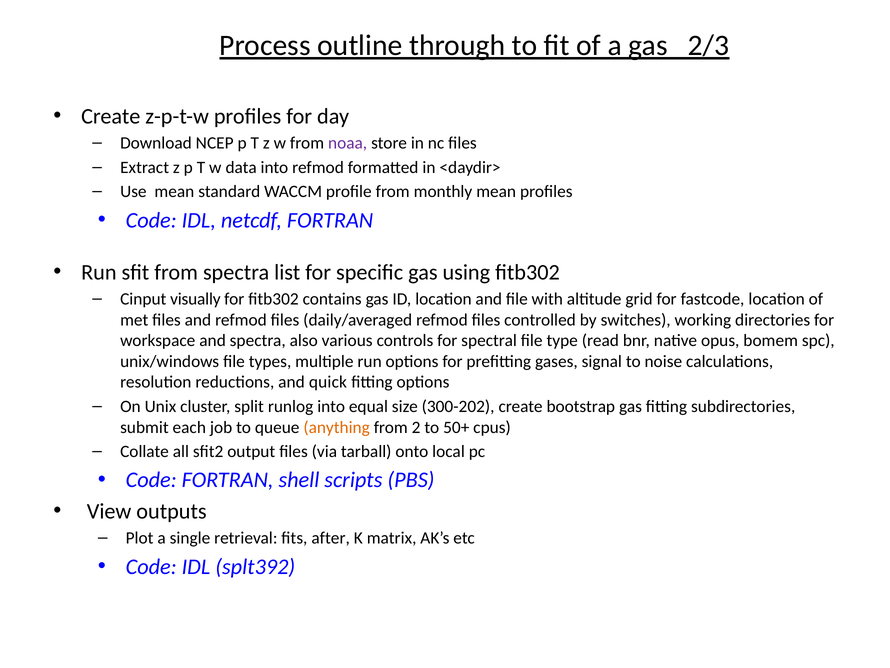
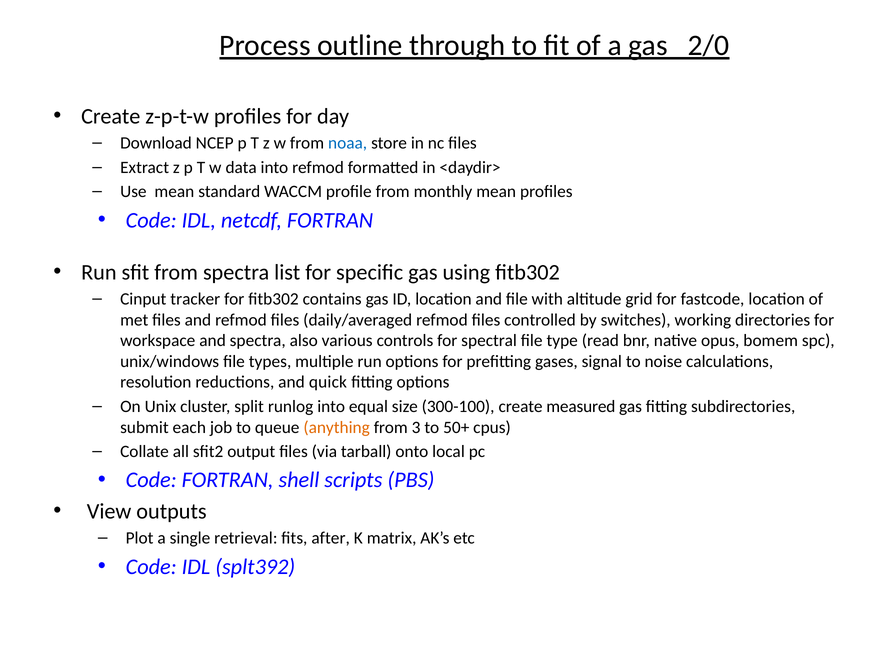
2/3: 2/3 -> 2/0
noaa colour: purple -> blue
visually: visually -> tracker
300-202: 300-202 -> 300-100
bootstrap: bootstrap -> measured
2: 2 -> 3
